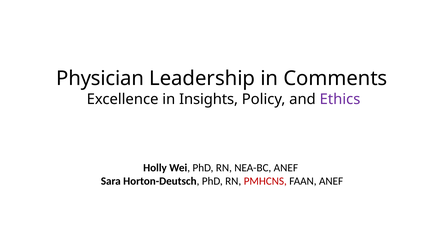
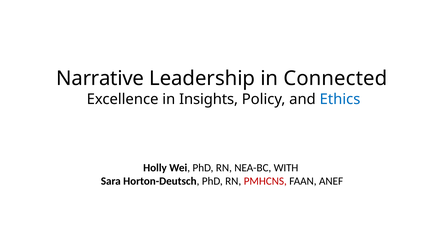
Physician: Physician -> Narrative
Comments: Comments -> Connected
Ethics colour: purple -> blue
NEA-BC ANEF: ANEF -> WITH
